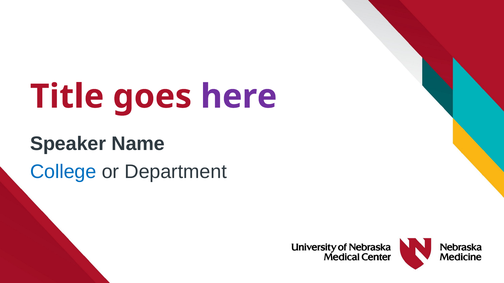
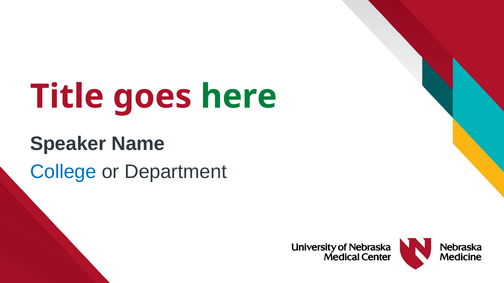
here colour: purple -> green
